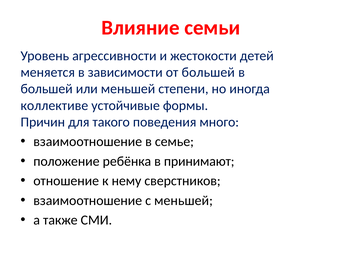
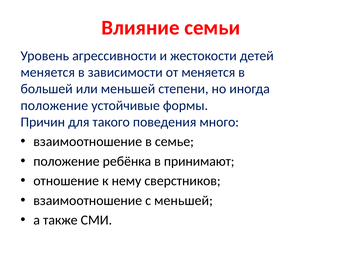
от большей: большей -> меняется
коллективе at (54, 105): коллективе -> положение
